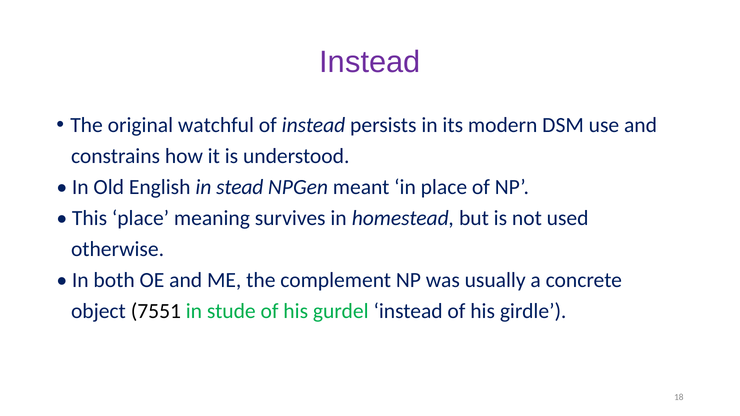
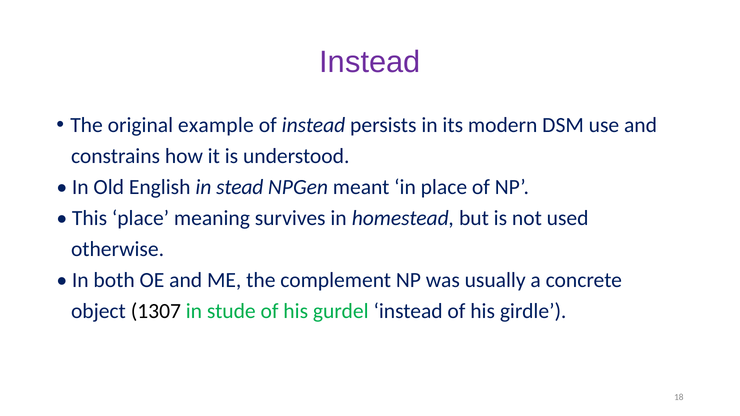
watchful: watchful -> example
7551: 7551 -> 1307
